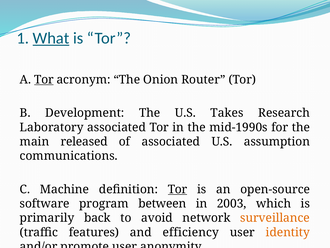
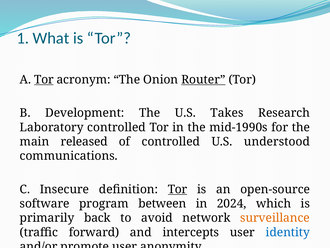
What underline: present -> none
Router underline: none -> present
Laboratory associated: associated -> controlled
of associated: associated -> controlled
assumption: assumption -> understood
Machine: Machine -> Insecure
2003: 2003 -> 2024
features: features -> forward
efficiency: efficiency -> intercepts
identity colour: orange -> blue
